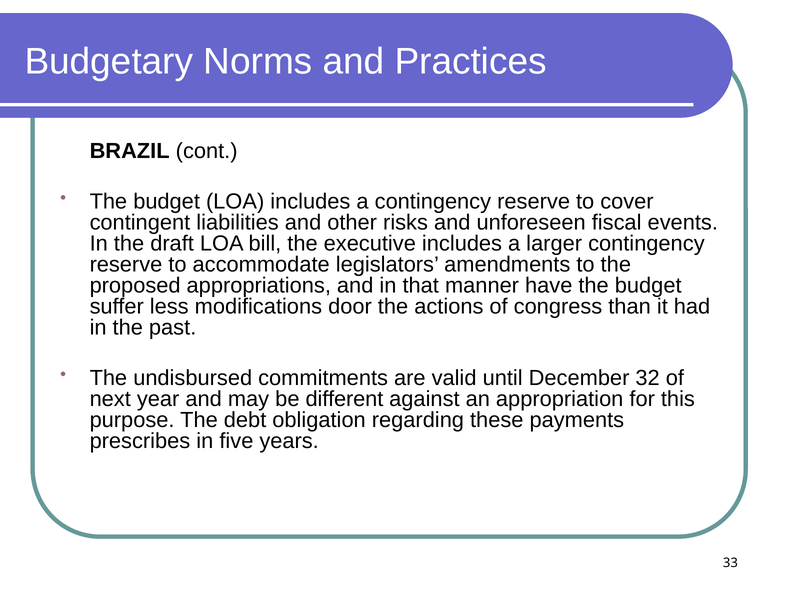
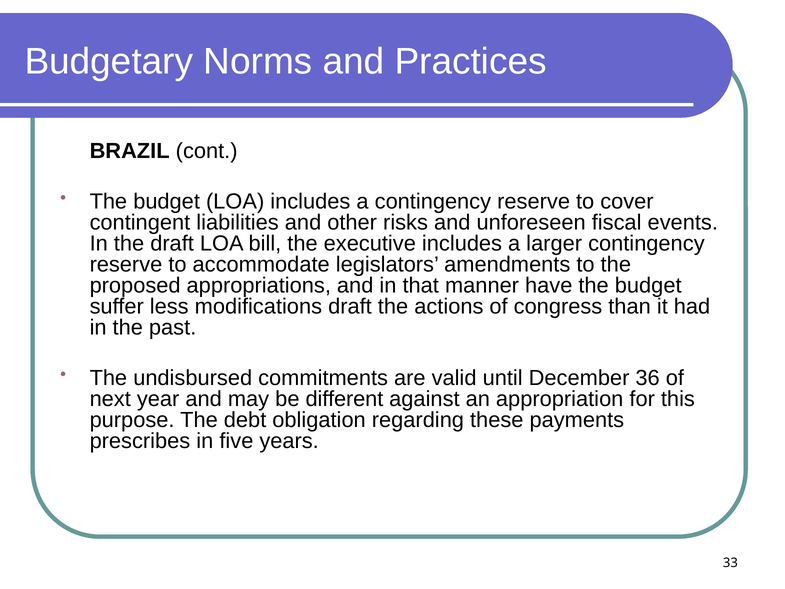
modifications door: door -> draft
32: 32 -> 36
